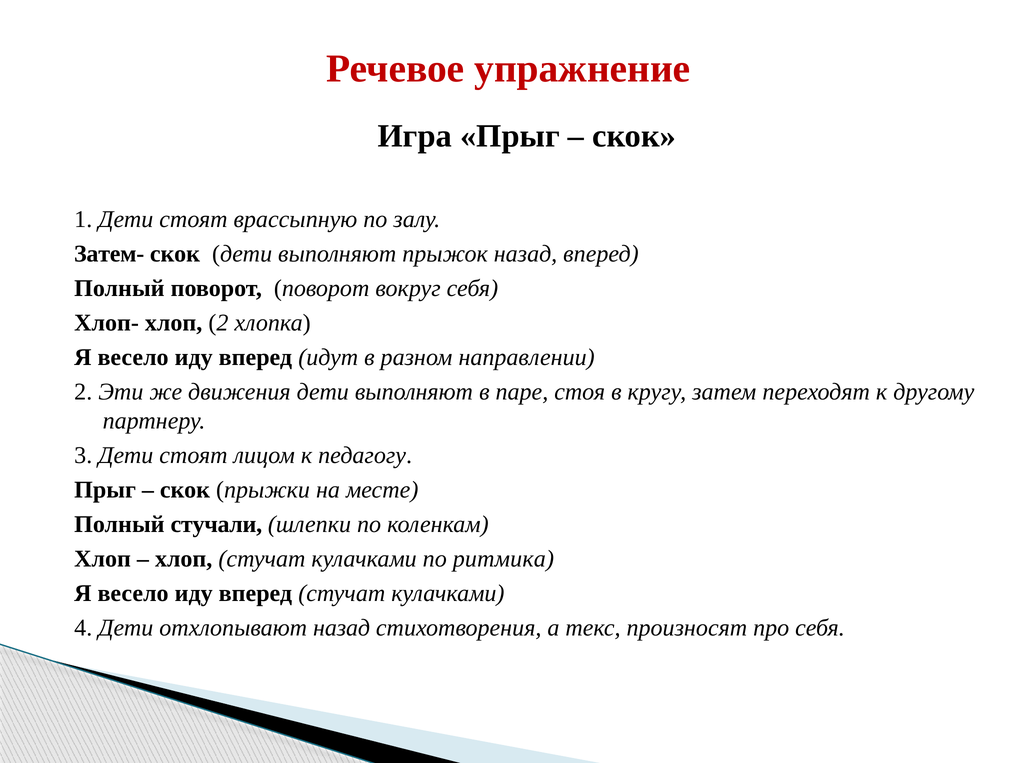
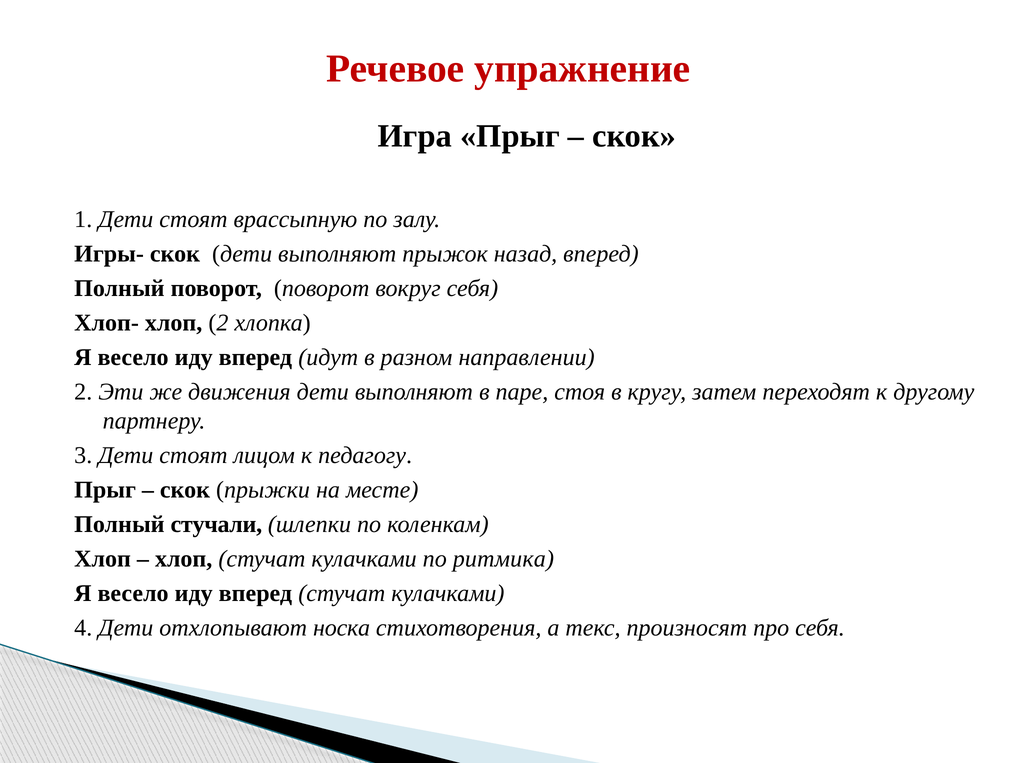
Затем-: Затем- -> Игры-
отхлопывают назад: назад -> носка
